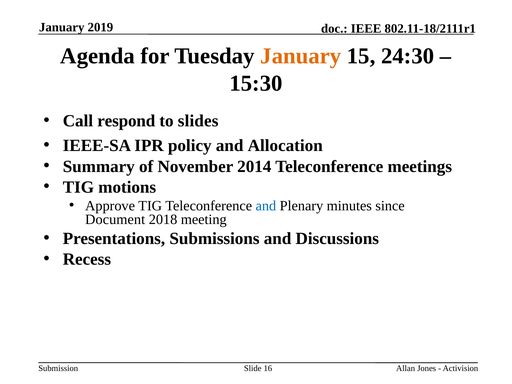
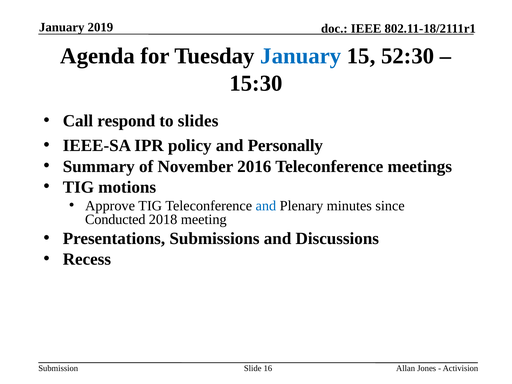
January at (301, 56) colour: orange -> blue
24:30: 24:30 -> 52:30
Allocation: Allocation -> Personally
2014: 2014 -> 2016
Document: Document -> Conducted
